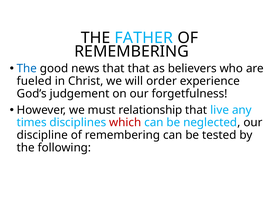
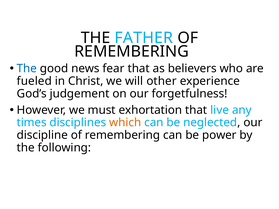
news that: that -> fear
order: order -> other
relationship: relationship -> exhortation
which colour: red -> orange
tested: tested -> power
